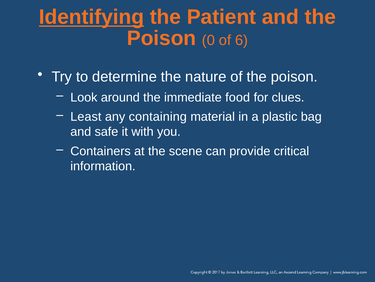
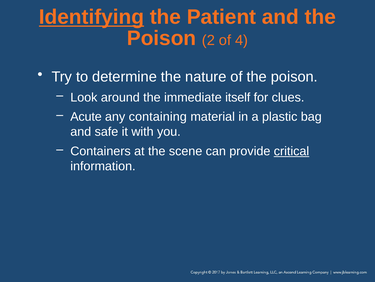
0: 0 -> 2
6: 6 -> 4
food: food -> itself
Least: Least -> Acute
critical underline: none -> present
